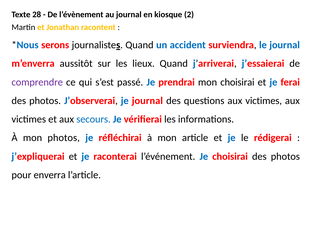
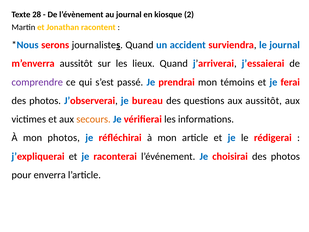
mon choisirai: choisirai -> témoins
je journal: journal -> bureau
questions aux victimes: victimes -> aussitôt
secours colour: blue -> orange
